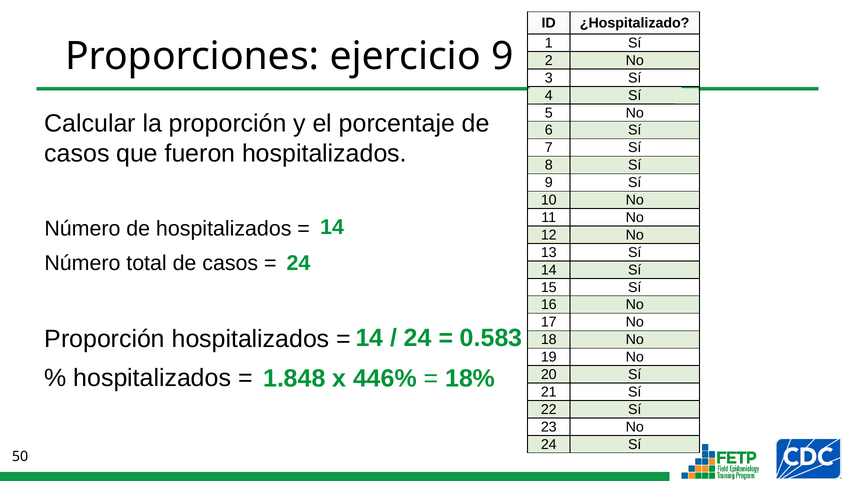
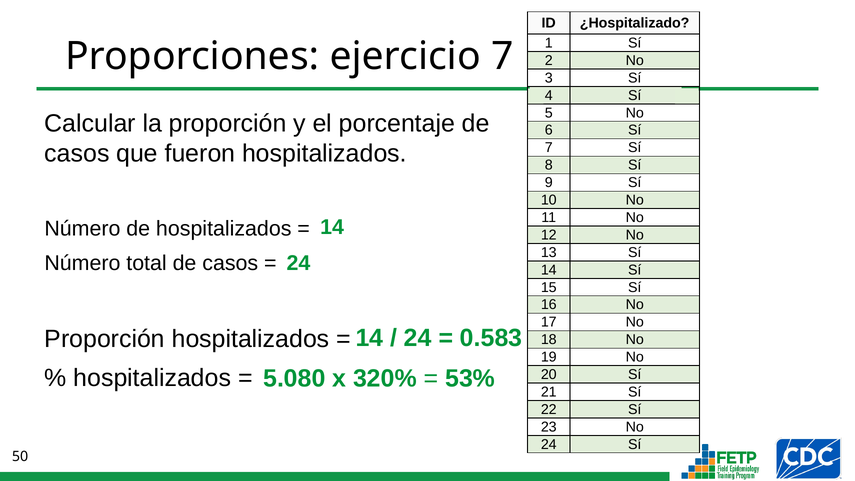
ejercicio 9: 9 -> 7
1.848: 1.848 -> 5.080
446%: 446% -> 320%
18%: 18% -> 53%
